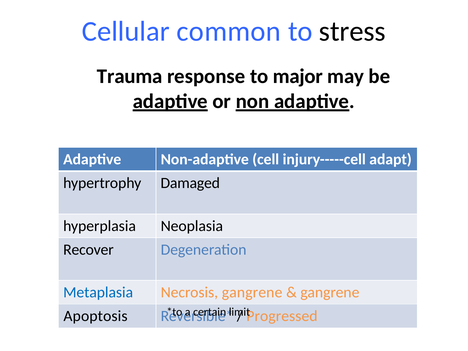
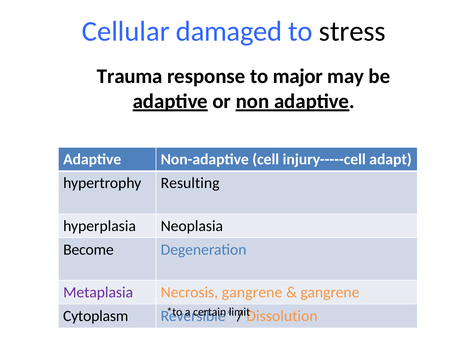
common: common -> damaged
Damaged: Damaged -> Resulting
Recover: Recover -> Become
Metaplasia colour: blue -> purple
Apoptosis: Apoptosis -> Cytoplasm
Progressed: Progressed -> Dissolution
